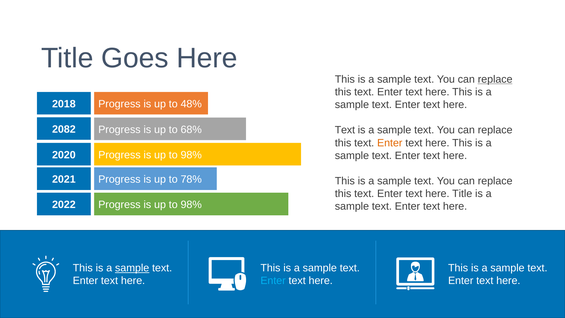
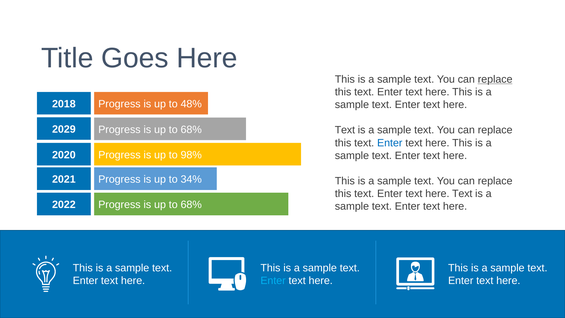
2082: 2082 -> 2029
Enter at (390, 143) colour: orange -> blue
78%: 78% -> 34%
Title at (462, 194): Title -> Text
98% at (191, 205): 98% -> 68%
sample at (132, 268) underline: present -> none
